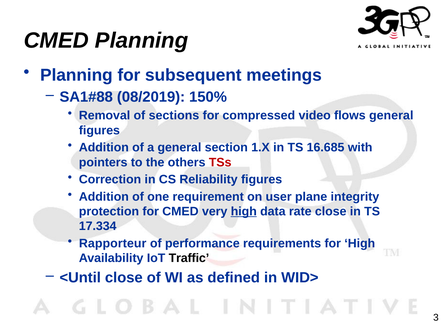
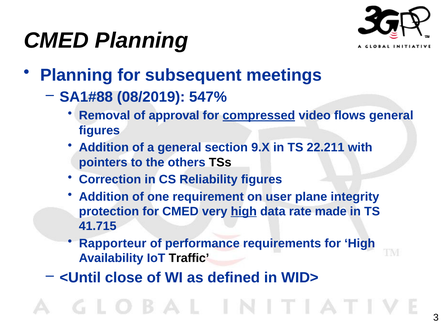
150%: 150% -> 547%
sections: sections -> approval
compressed underline: none -> present
1.X: 1.X -> 9.X
16.685: 16.685 -> 22.211
TSs colour: red -> black
rate close: close -> made
17.334: 17.334 -> 41.715
